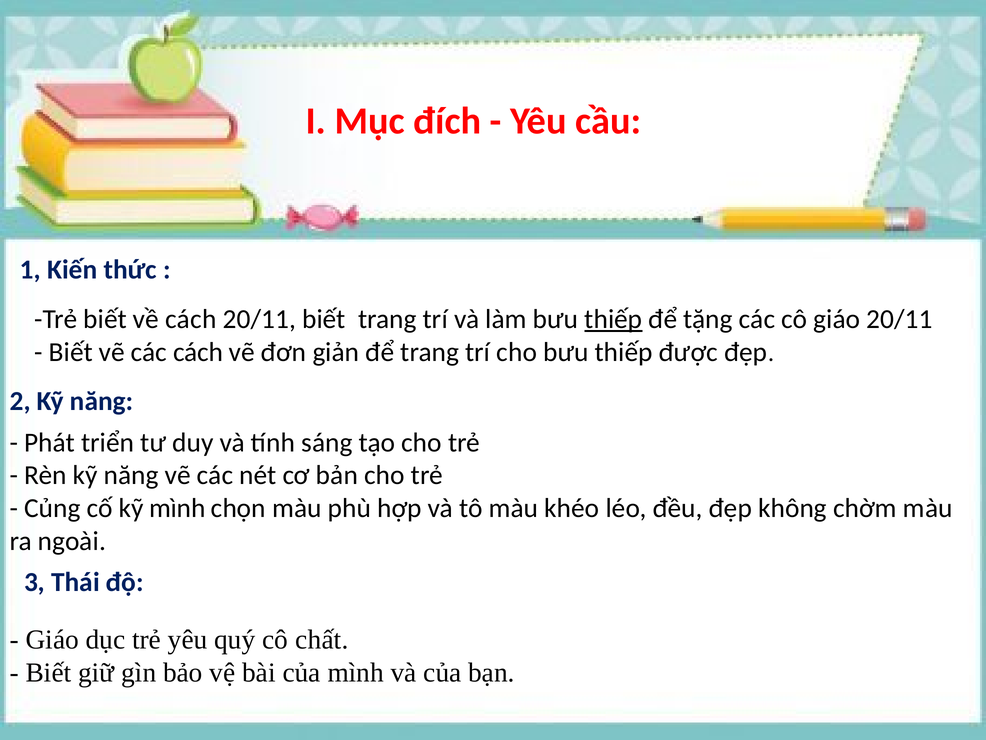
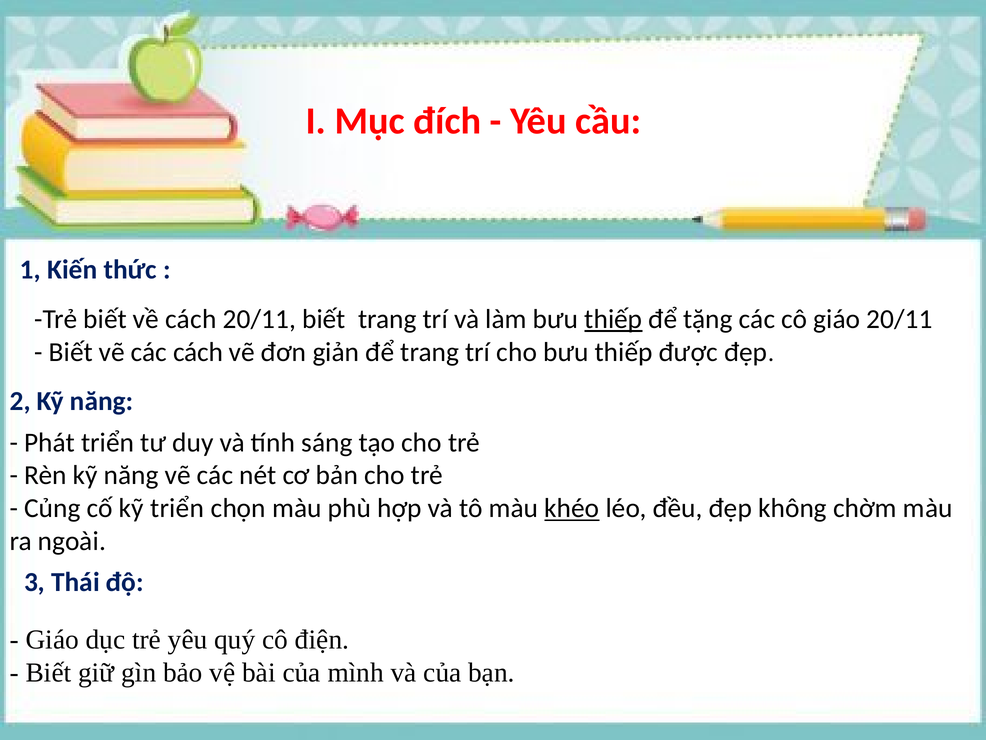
kỹ mình: mình -> triển
khéo underline: none -> present
chất: chất -> điện
